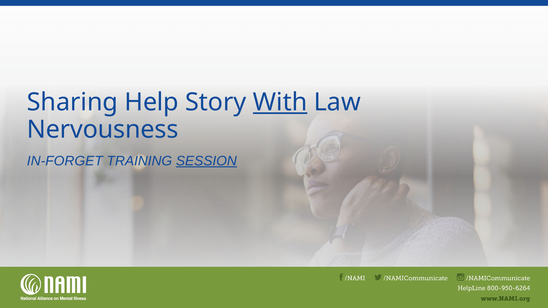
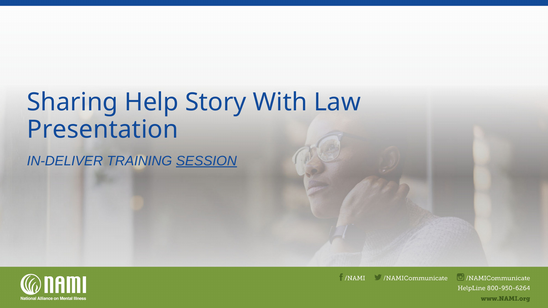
With underline: present -> none
Nervousness: Nervousness -> Presentation
IN-FORGET: IN-FORGET -> IN-DELIVER
